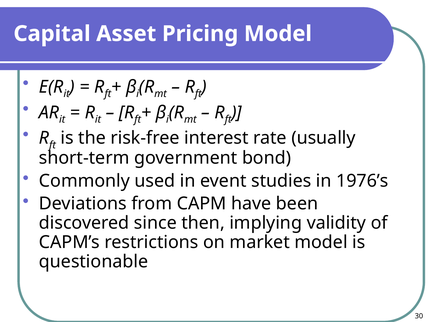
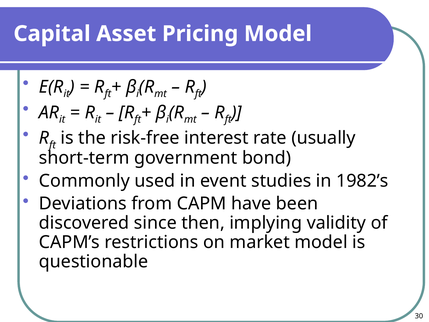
1976’s: 1976’s -> 1982’s
